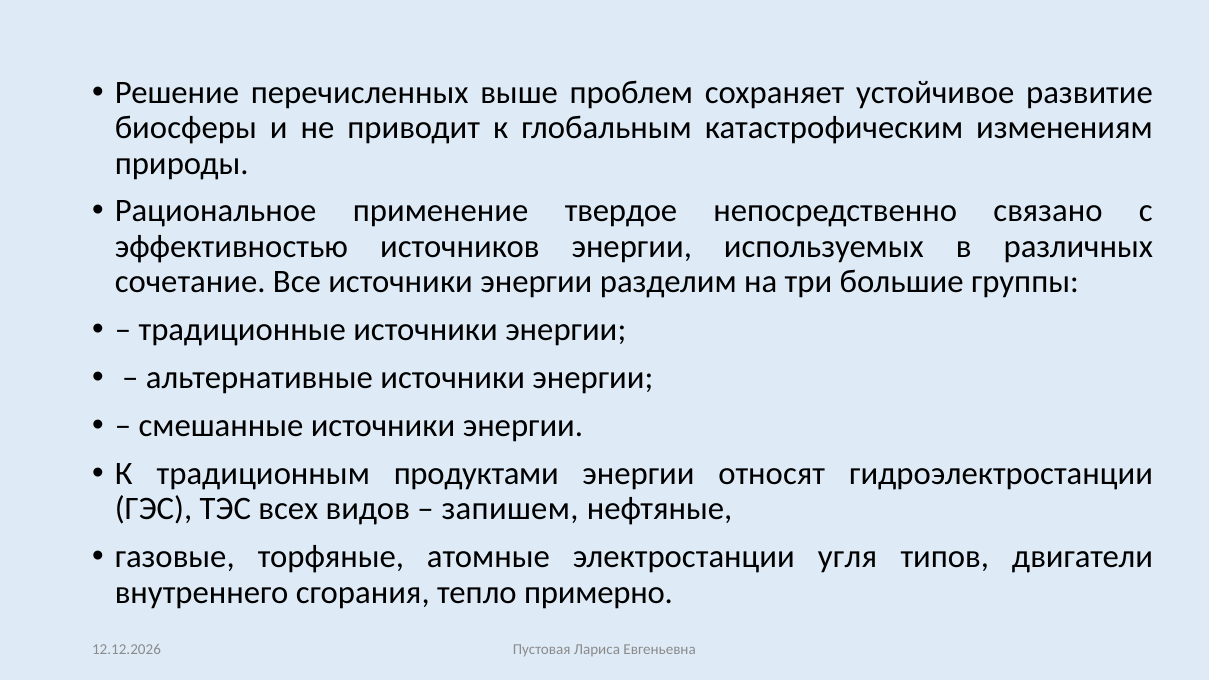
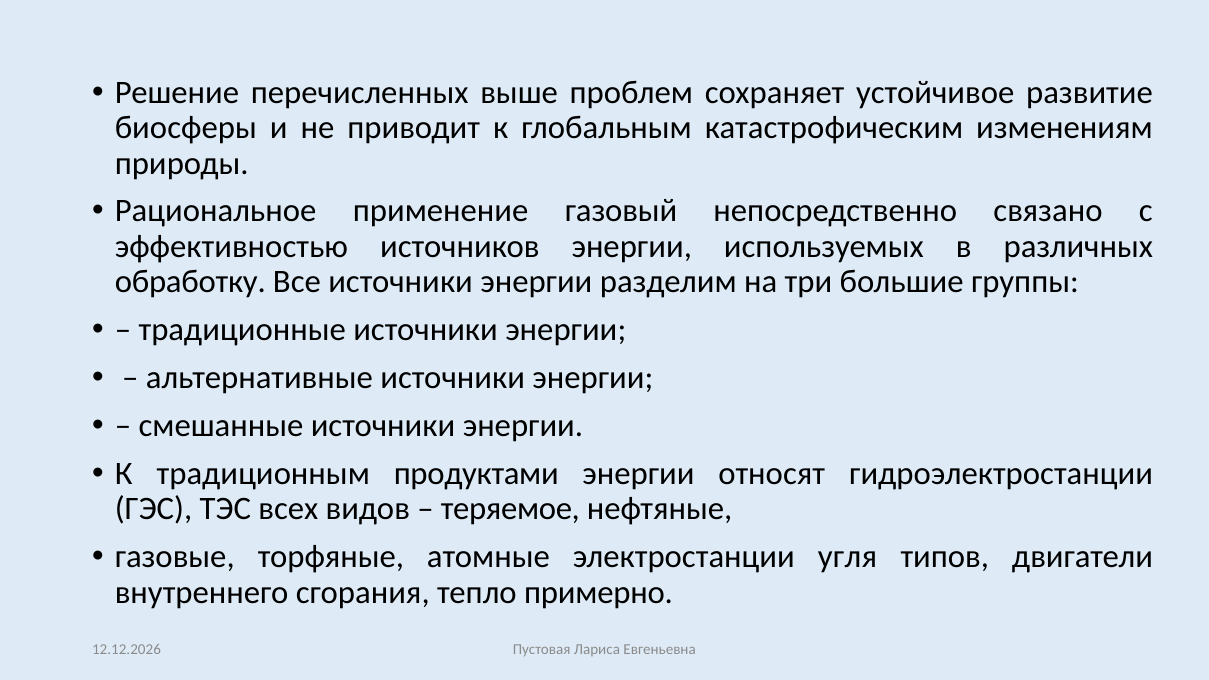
твердое: твердое -> газовый
сочетание: сочетание -> обработку
запишем: запишем -> теряемое
